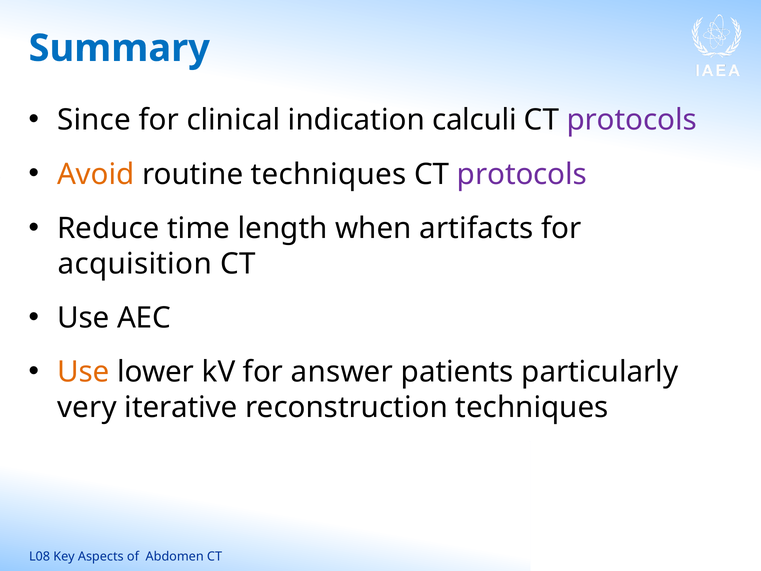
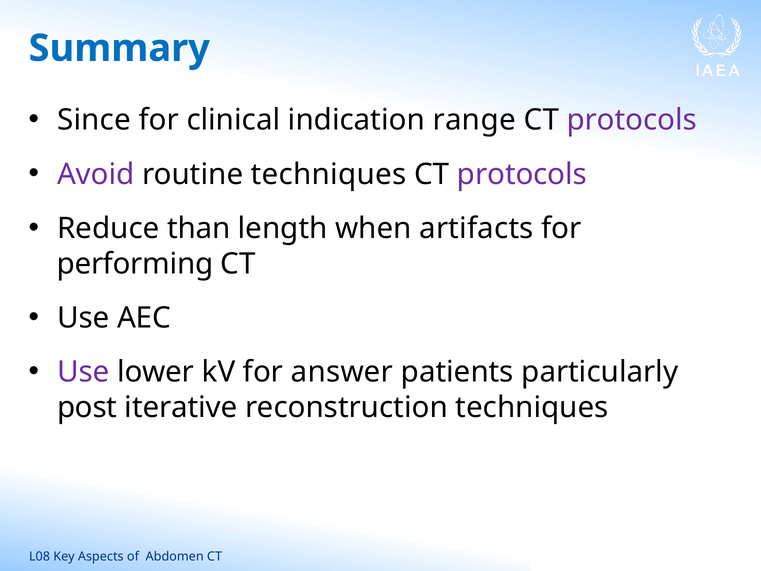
calculi: calculi -> range
Avoid colour: orange -> purple
time: time -> than
acquisition: acquisition -> performing
Use at (83, 372) colour: orange -> purple
very: very -> post
